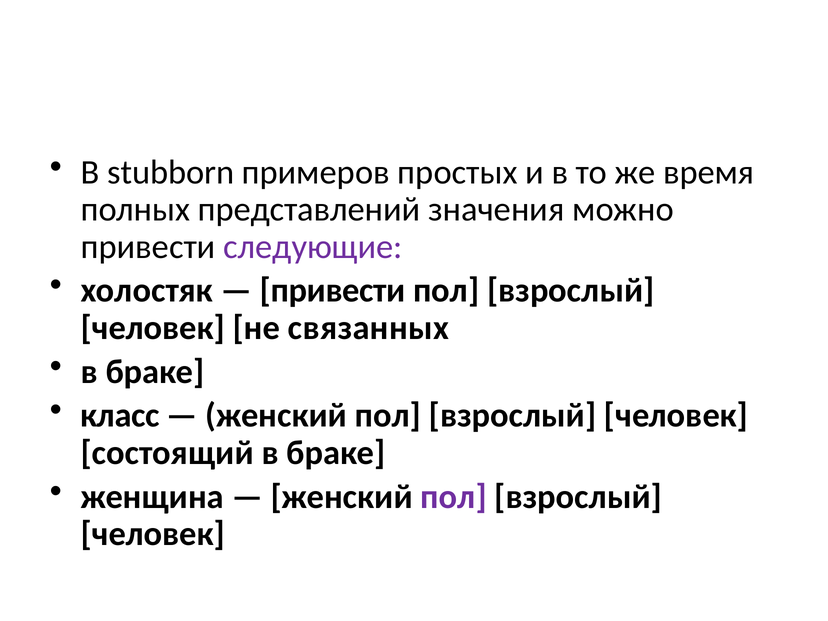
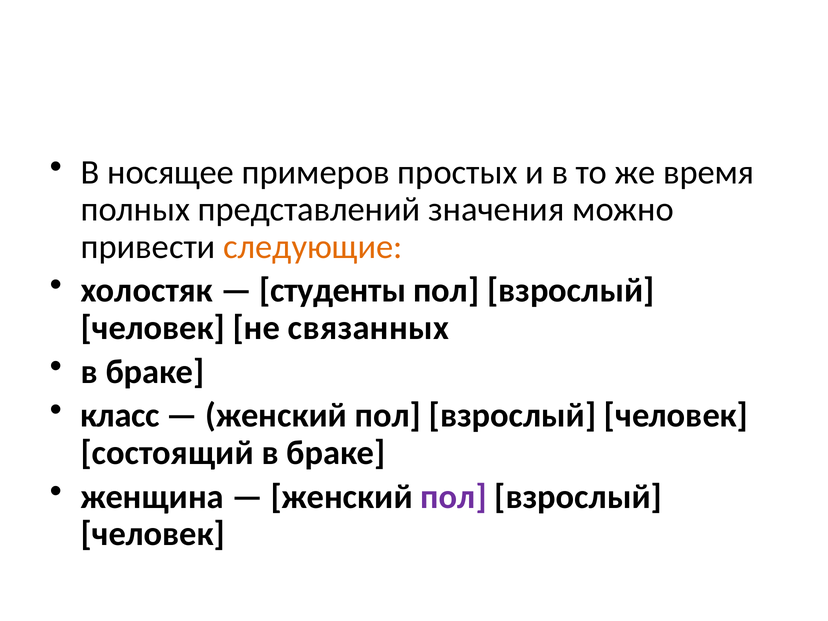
stubborn: stubborn -> носящее
следующие colour: purple -> orange
привести at (333, 291): привести -> студенты
